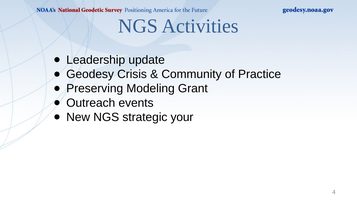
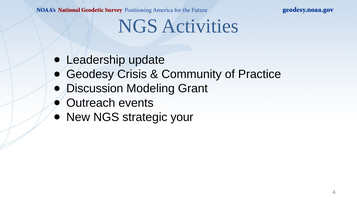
Preserving: Preserving -> Discussion
